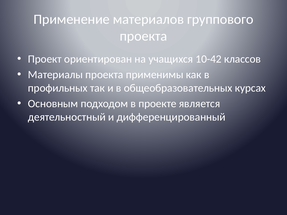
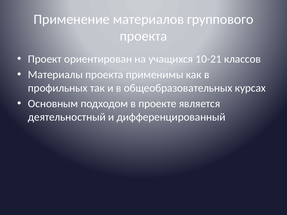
10-42: 10-42 -> 10-21
